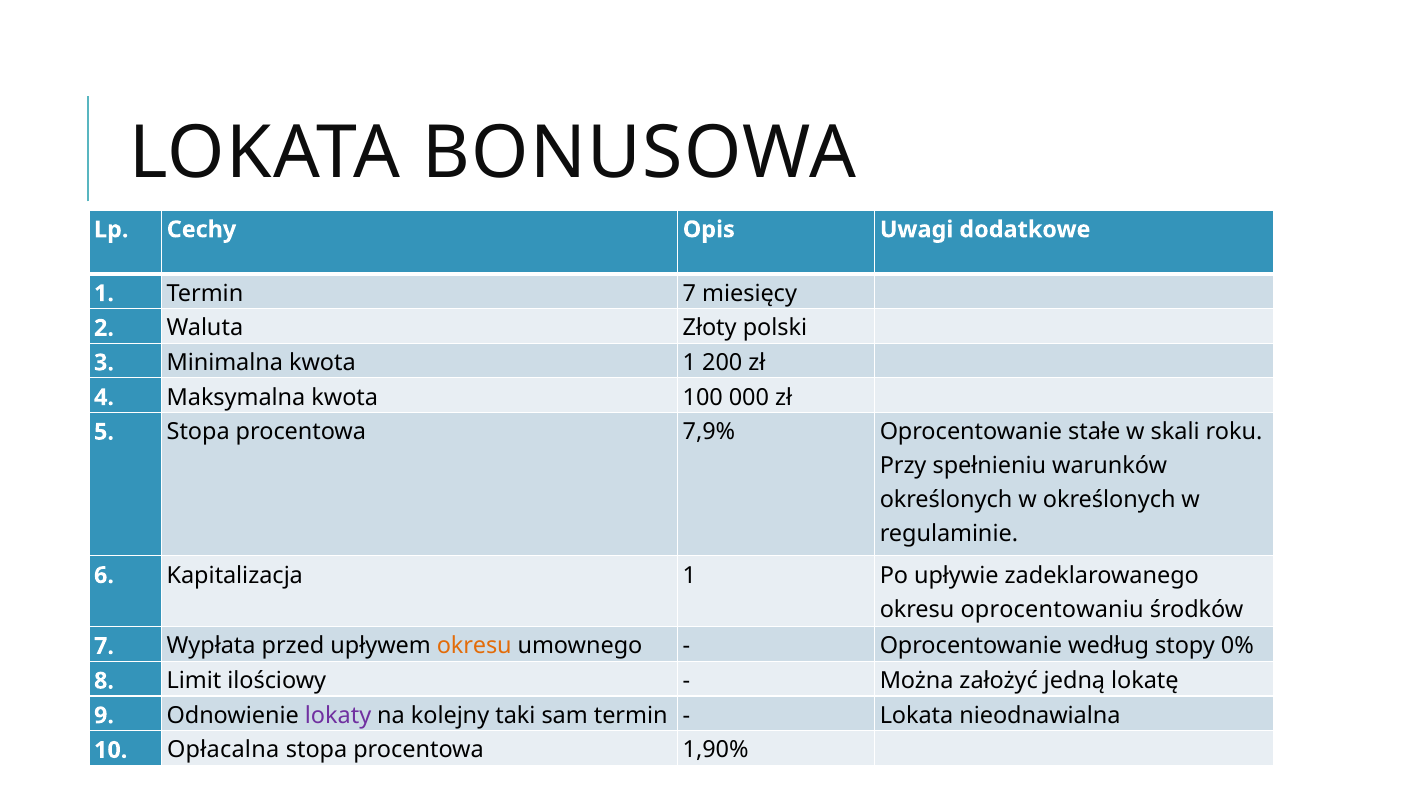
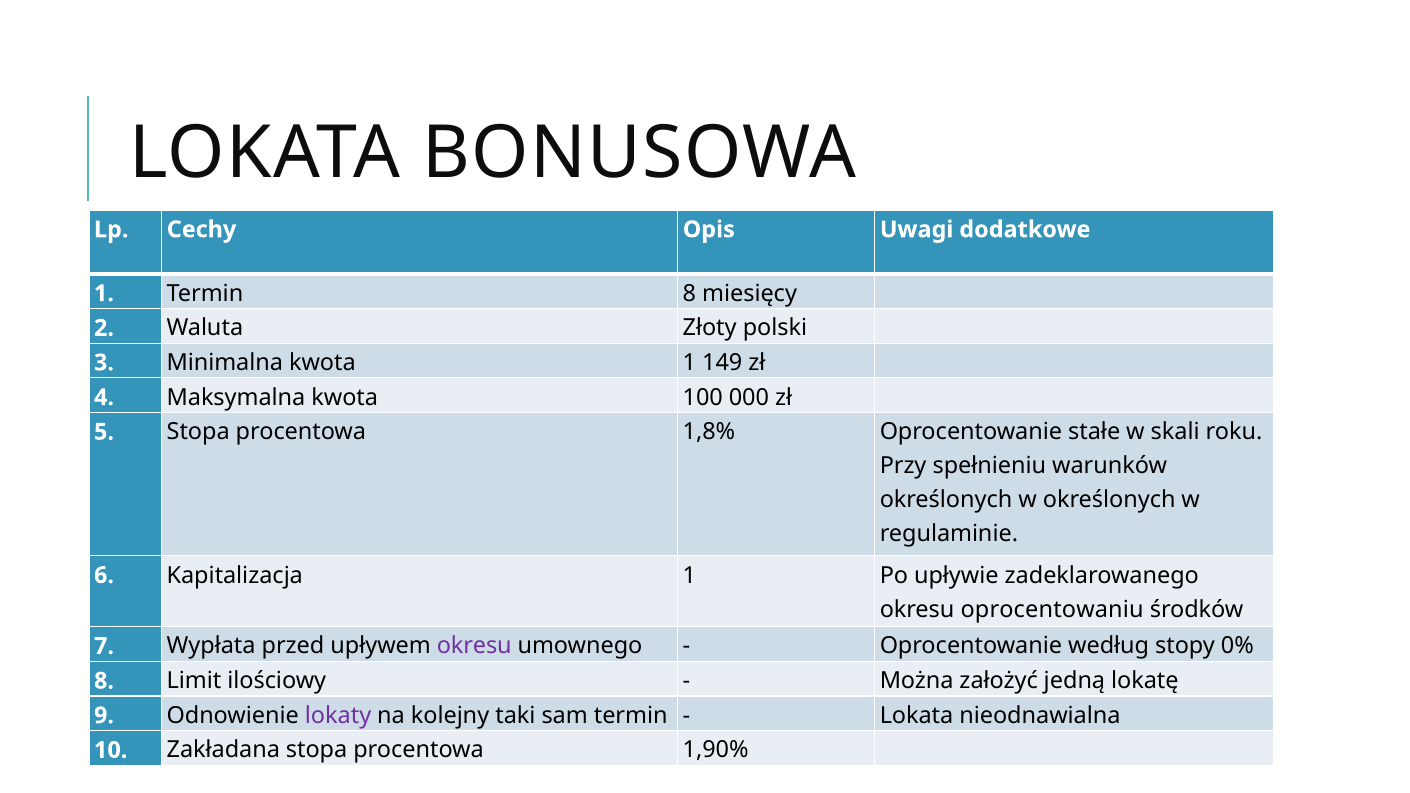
Termin 7: 7 -> 8
200: 200 -> 149
7,9%: 7,9% -> 1,8%
okresu at (474, 646) colour: orange -> purple
Opłacalna: Opłacalna -> Zakładana
